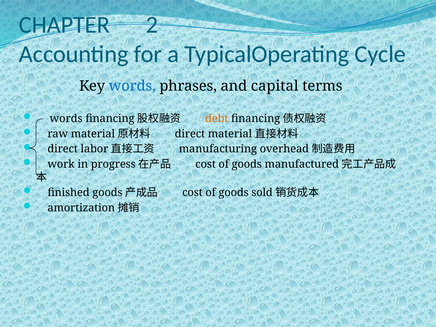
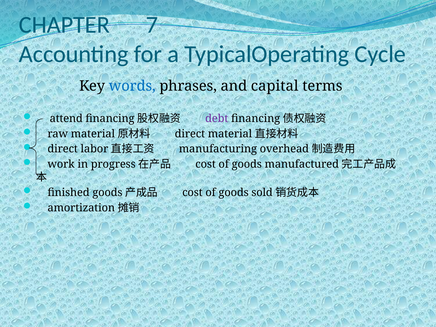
2: 2 -> 7
words at (66, 119): words -> attend
debt colour: orange -> purple
